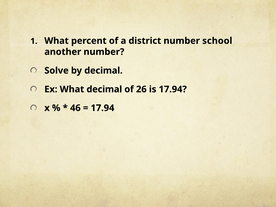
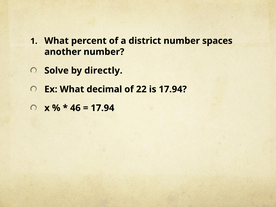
school: school -> spaces
by decimal: decimal -> directly
26: 26 -> 22
